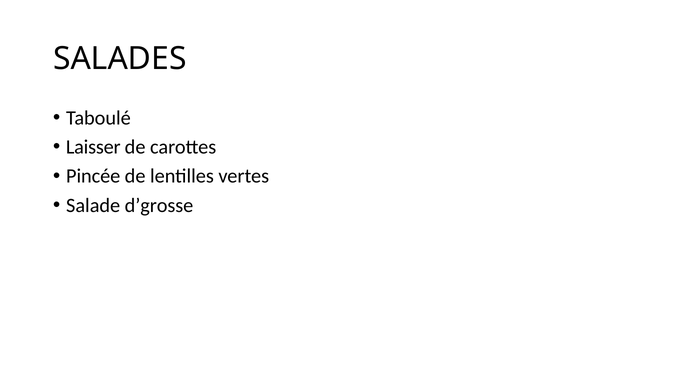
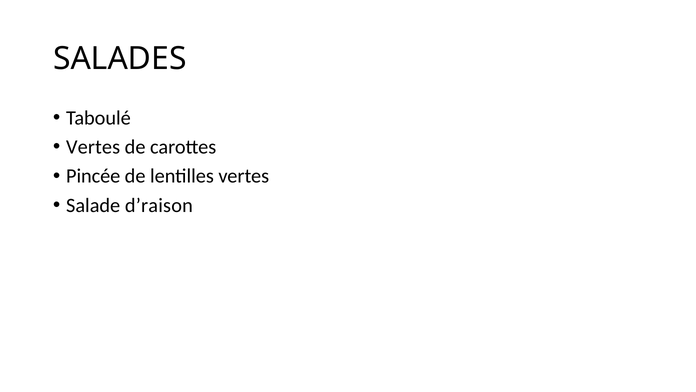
Laisser at (93, 147): Laisser -> Vertes
d’grosse: d’grosse -> d’raison
